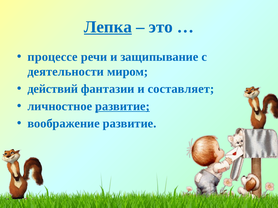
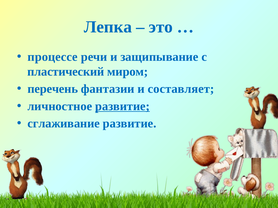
Лепка underline: present -> none
деятельности: деятельности -> пластический
действий: действий -> перечень
воображение: воображение -> сглаживание
